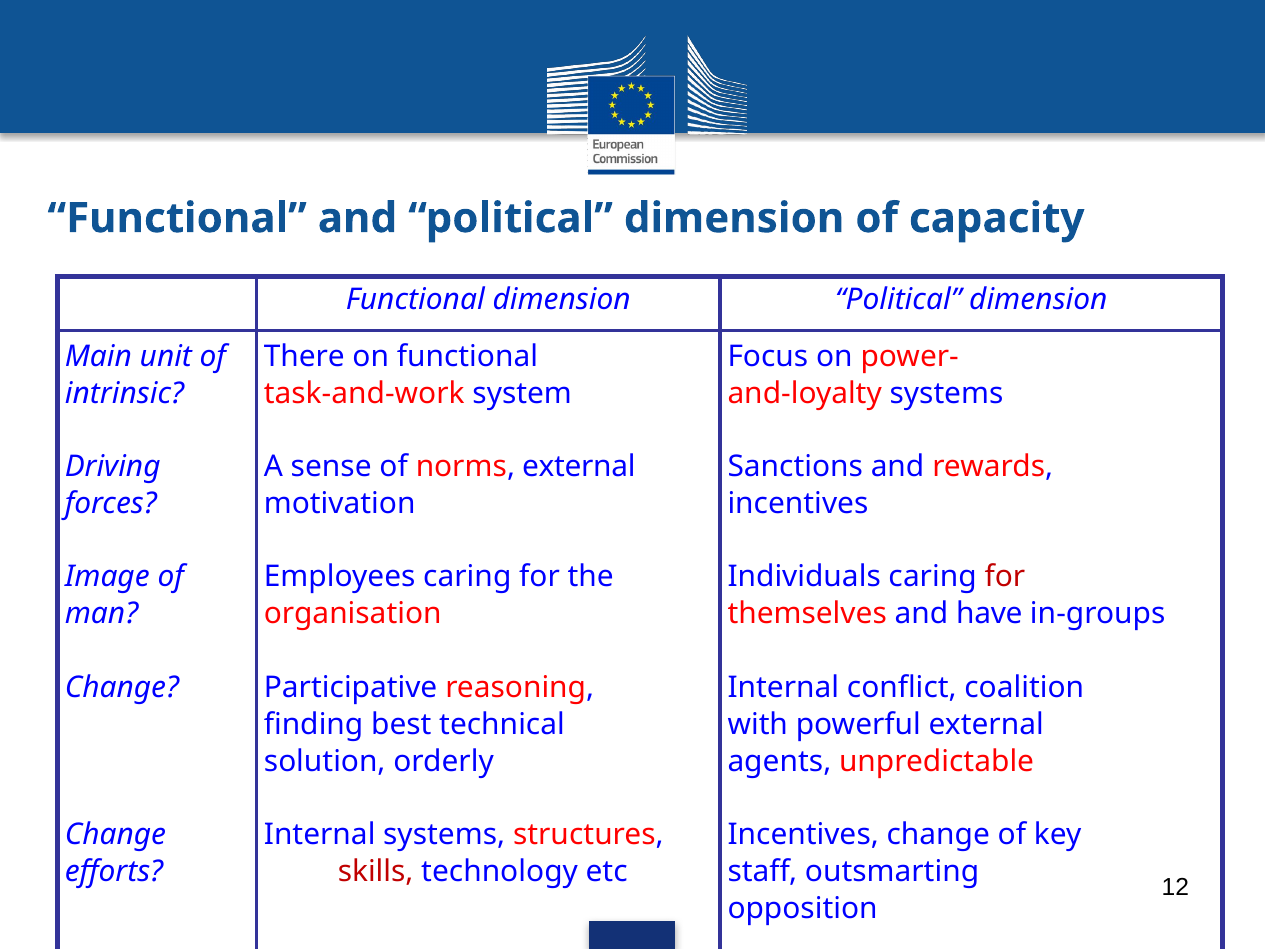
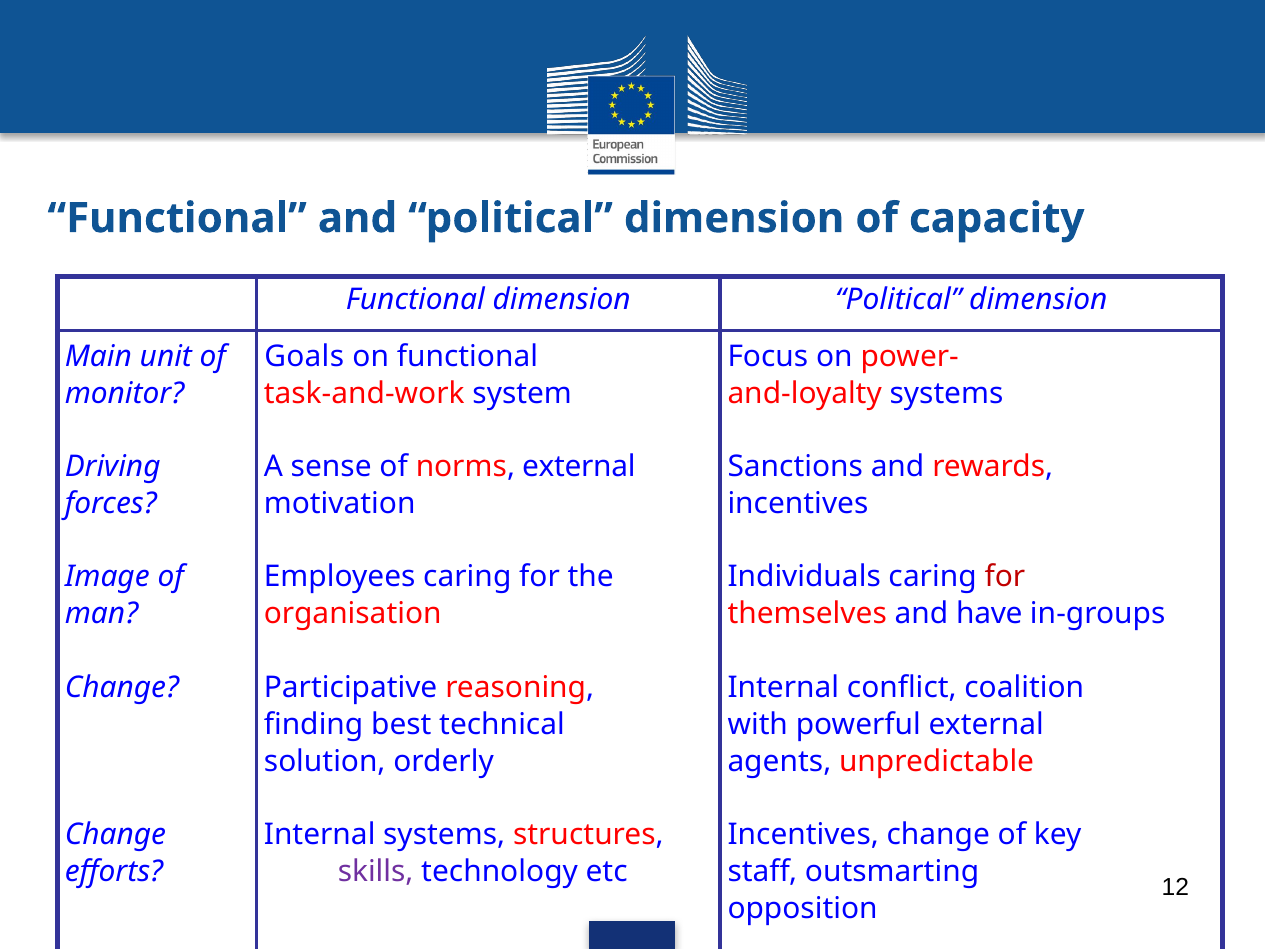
There: There -> Goals
intrinsic: intrinsic -> monitor
skills colour: red -> purple
